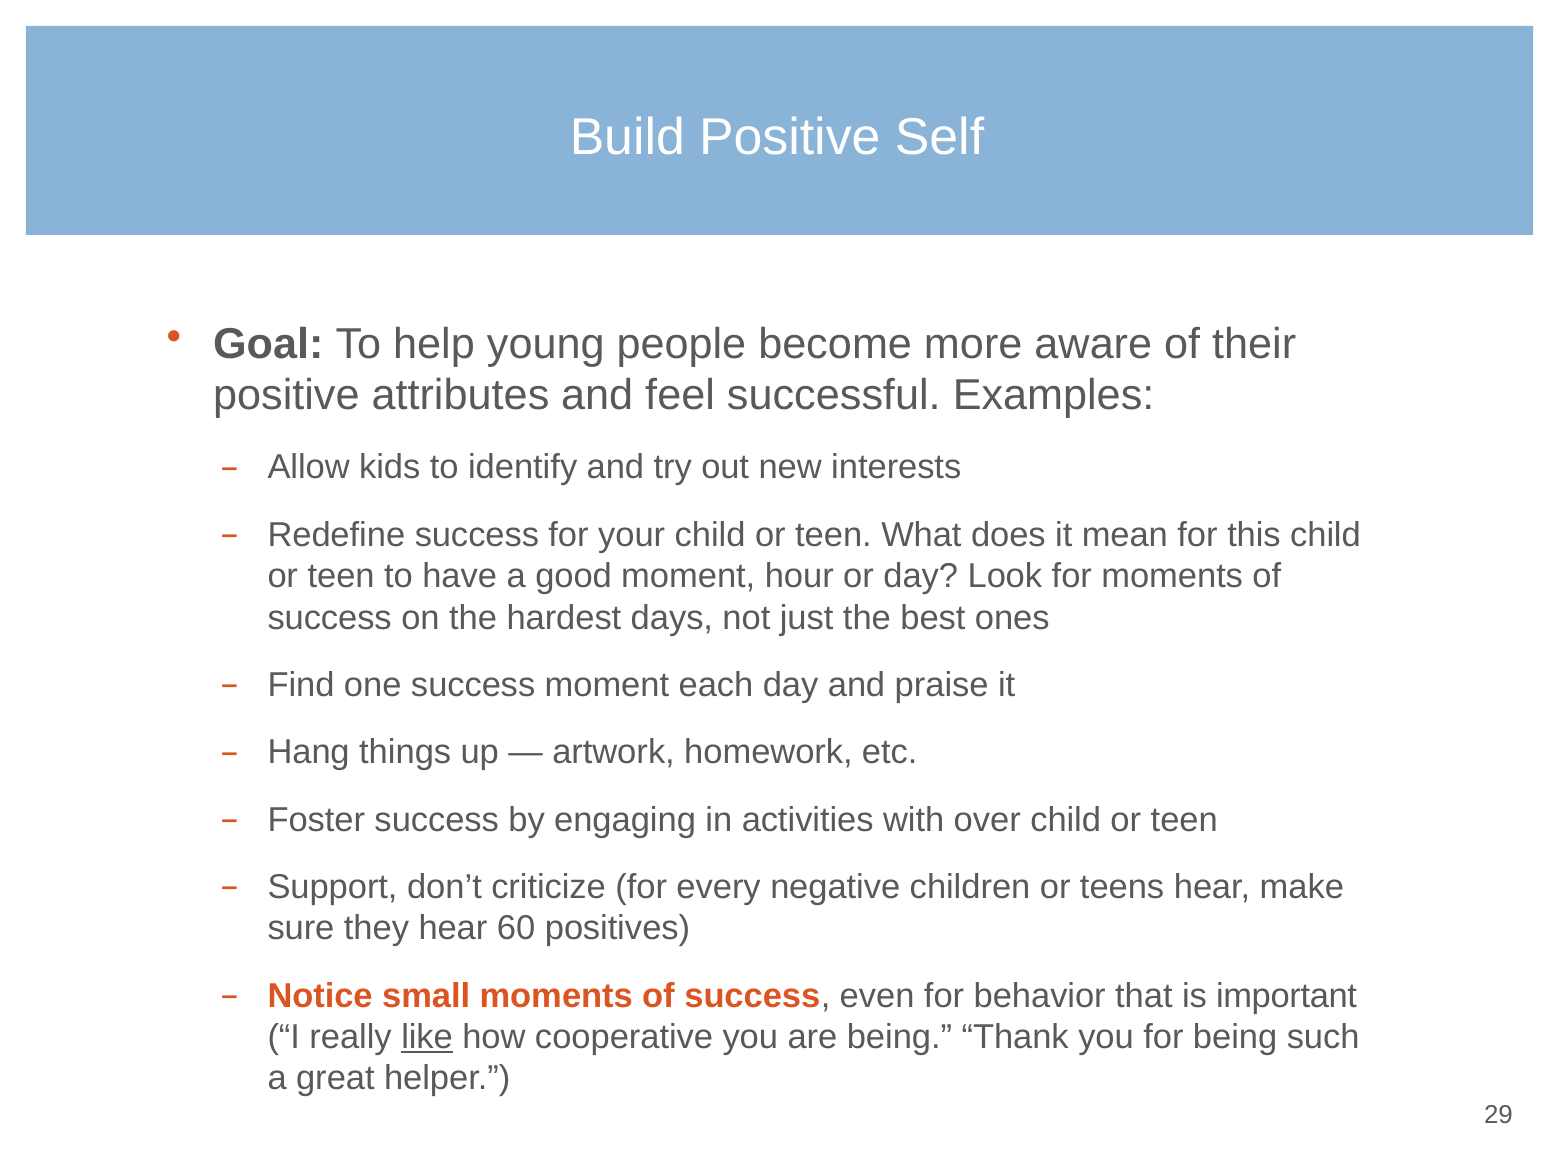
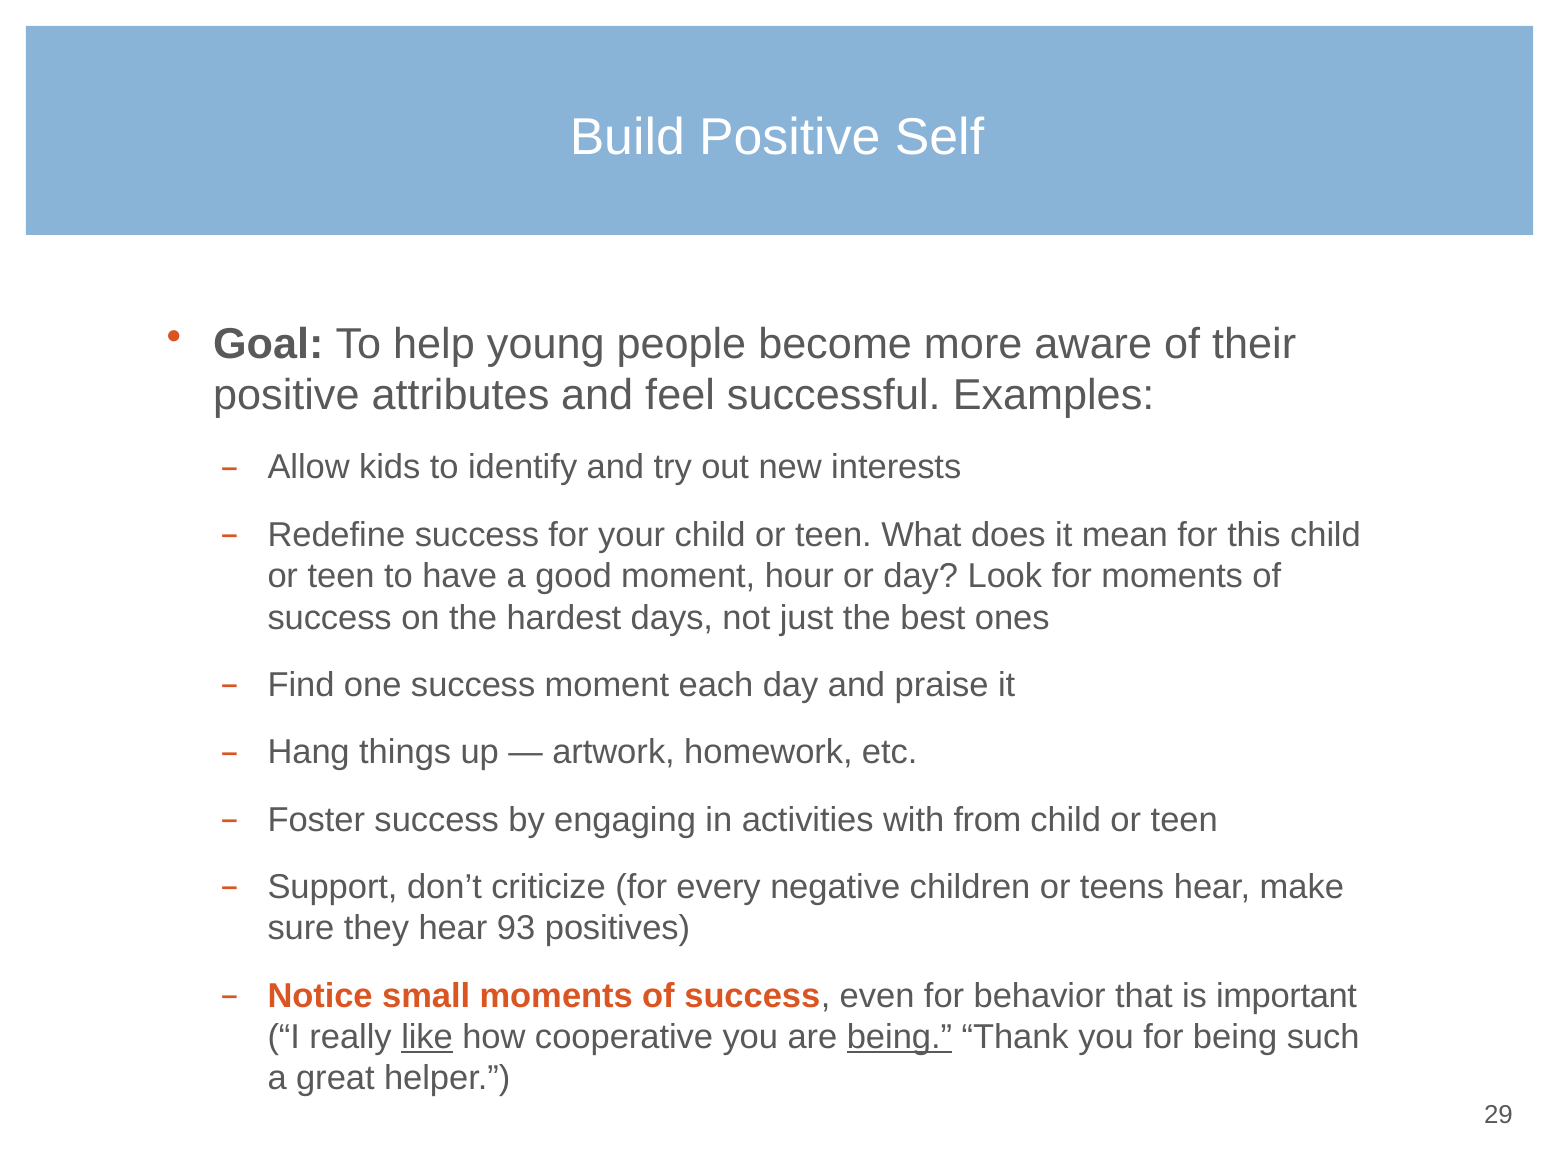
over: over -> from
60: 60 -> 93
being at (899, 1038) underline: none -> present
